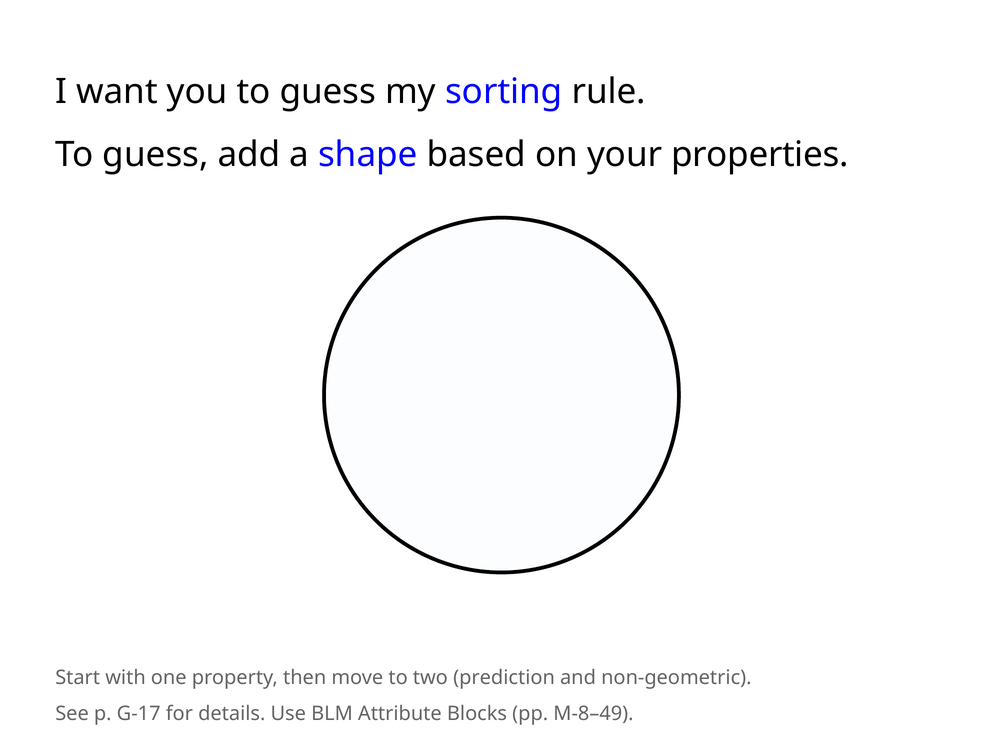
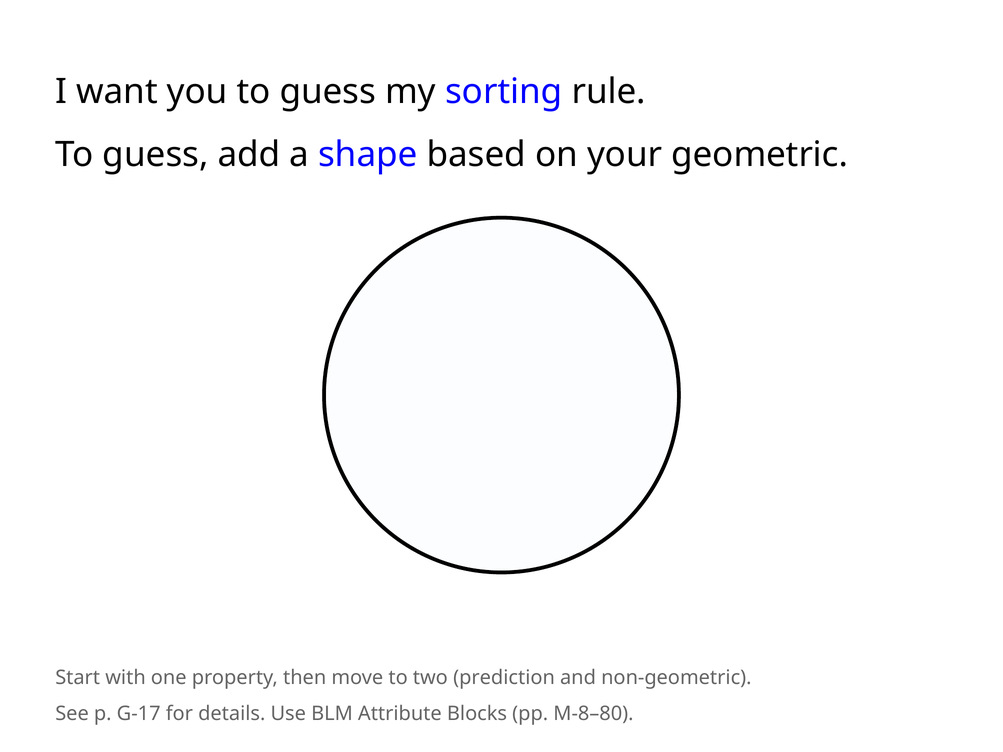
properties: properties -> geometric
M-8–49: M-8–49 -> M-8–80
